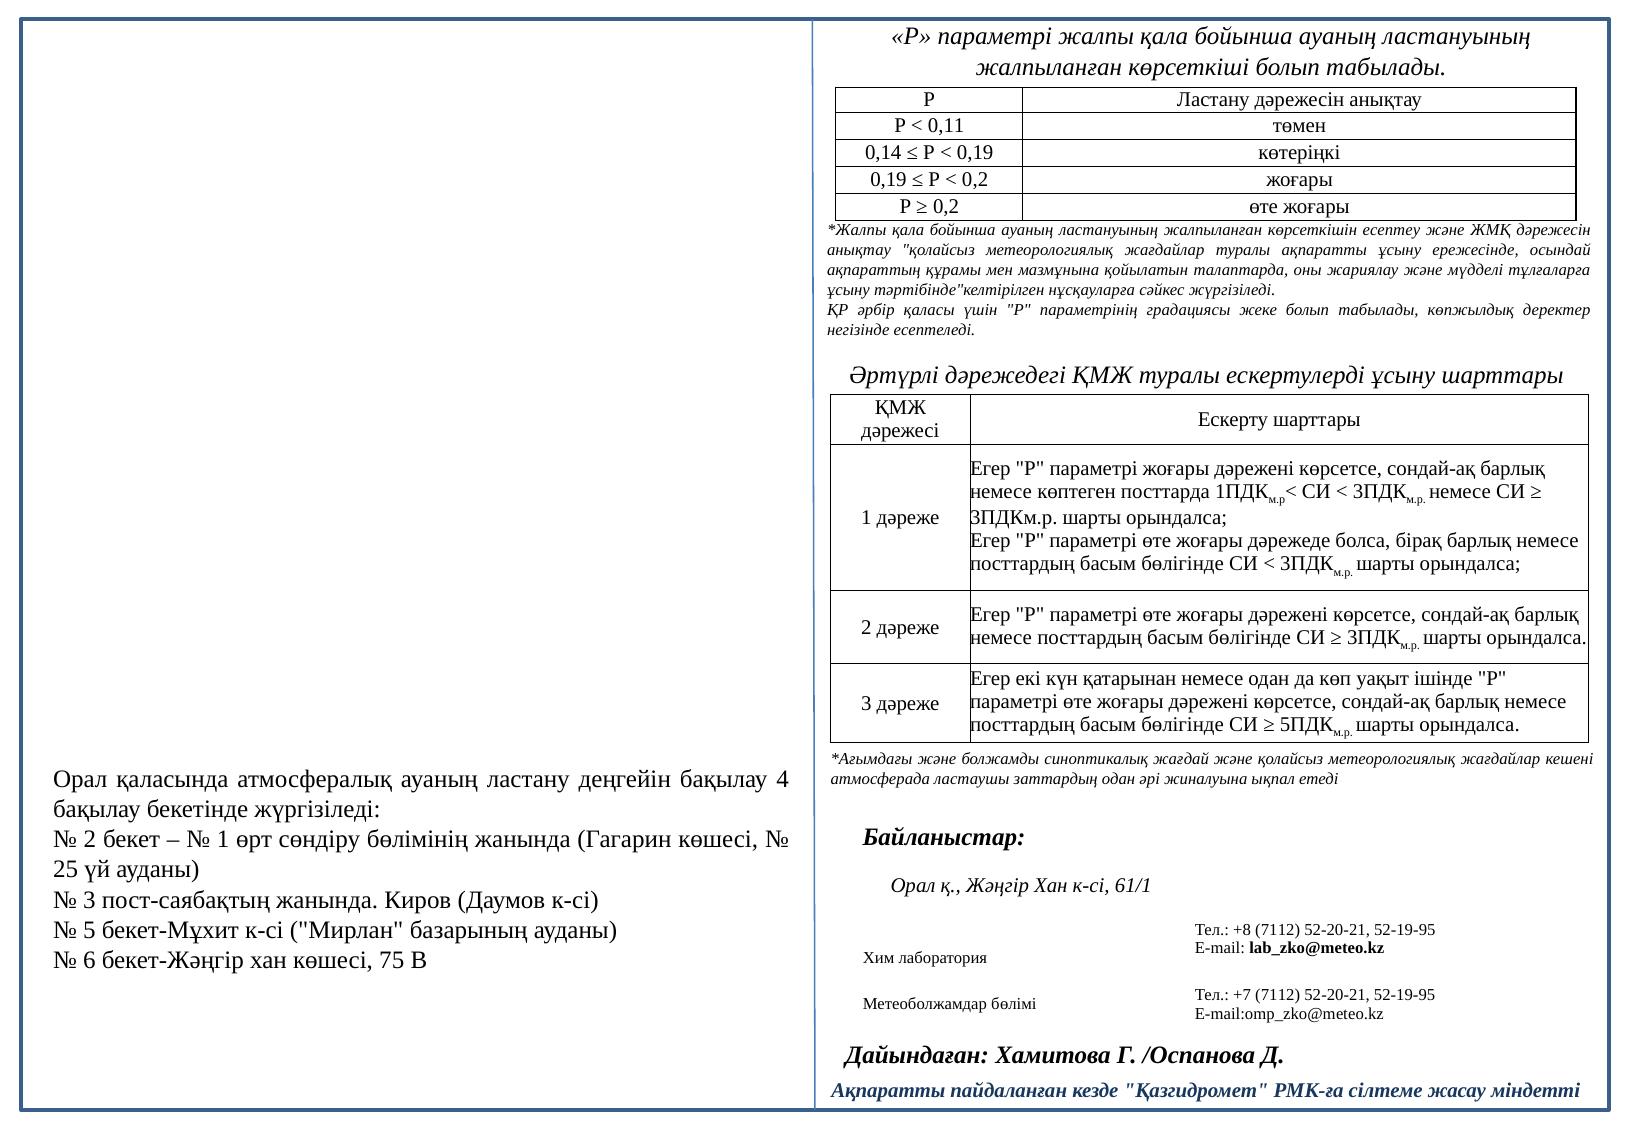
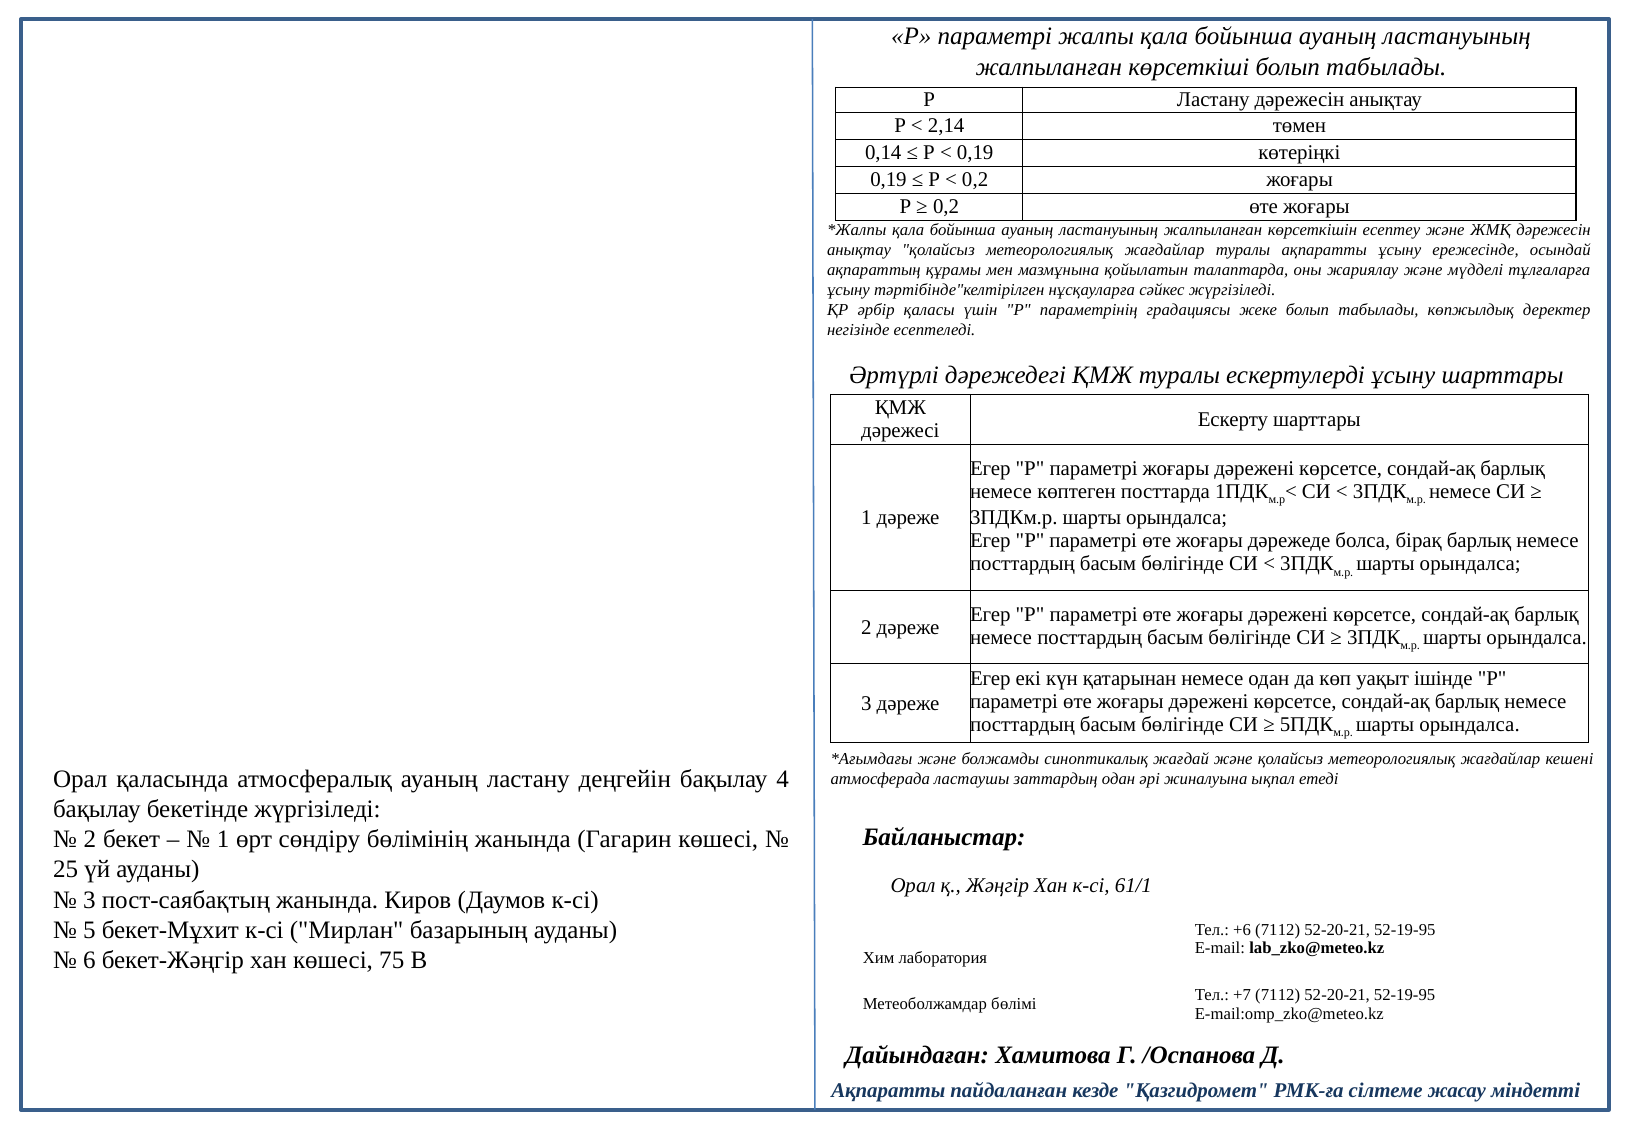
0,11: 0,11 -> 2,14
+8: +8 -> +6
